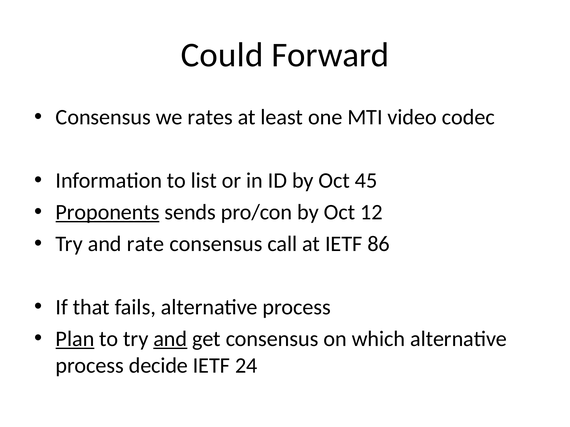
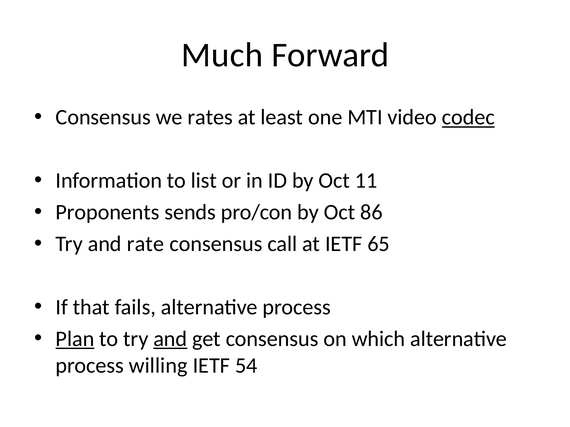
Could: Could -> Much
codec underline: none -> present
45: 45 -> 11
Proponents underline: present -> none
12: 12 -> 86
86: 86 -> 65
decide: decide -> willing
24: 24 -> 54
